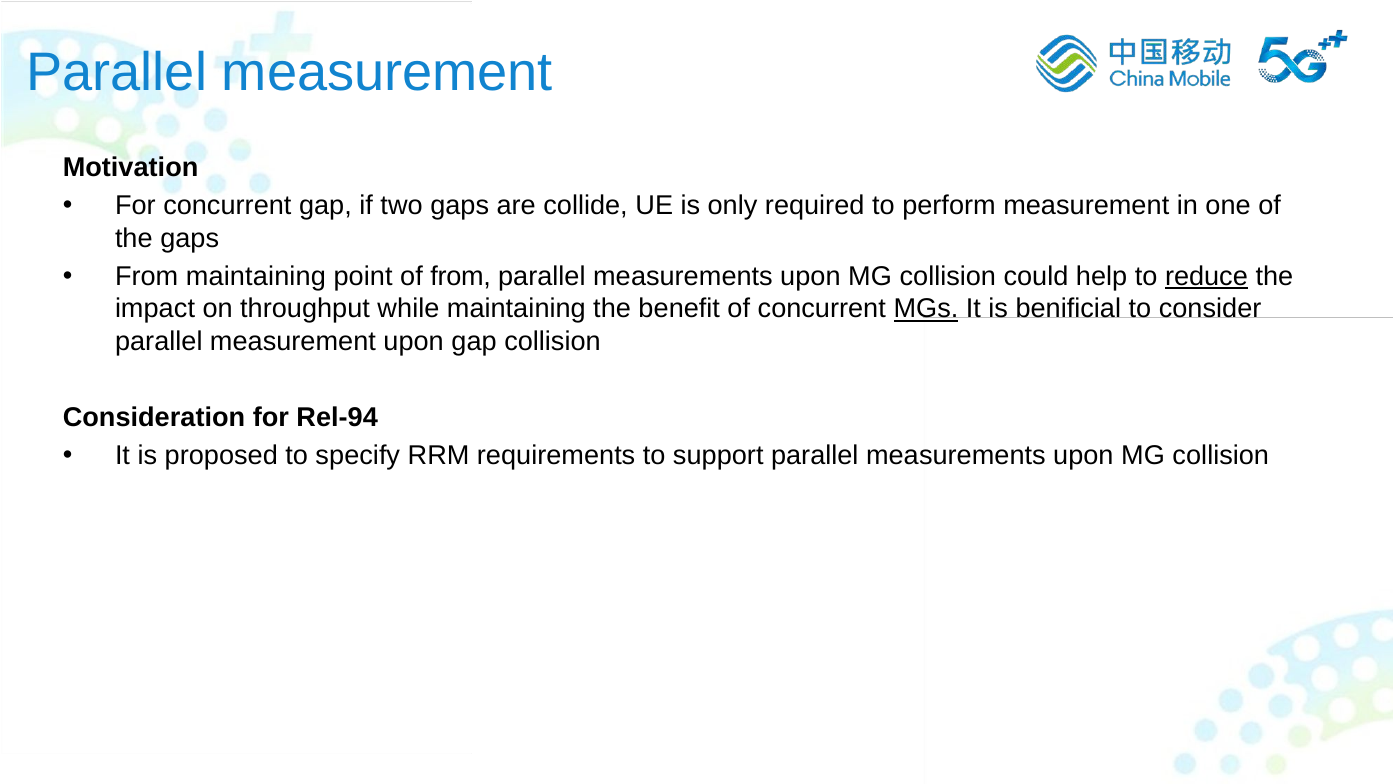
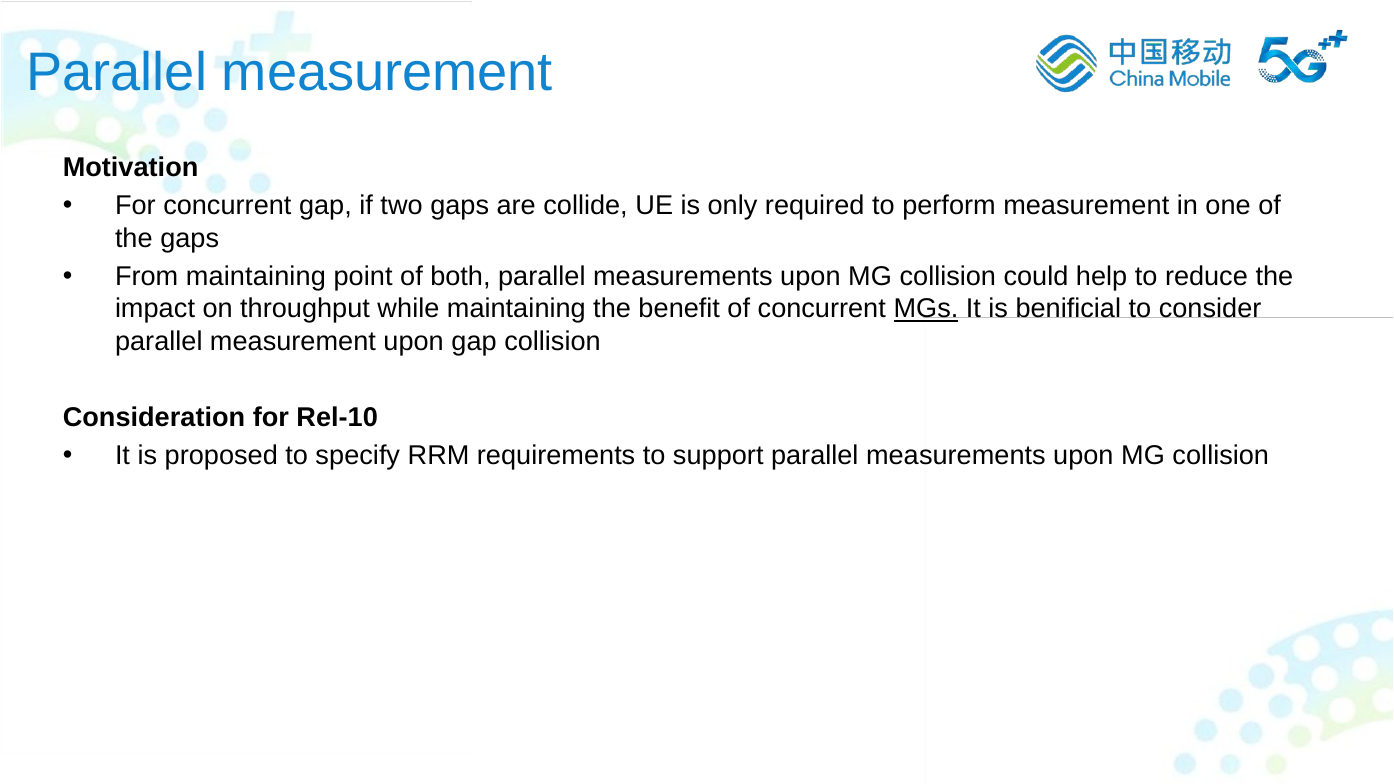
of from: from -> both
reduce underline: present -> none
Rel-94: Rel-94 -> Rel-10
